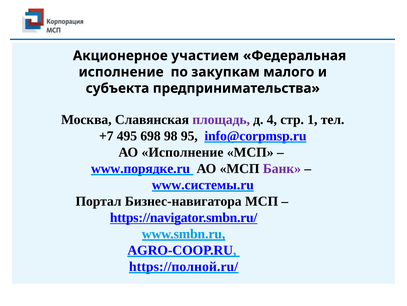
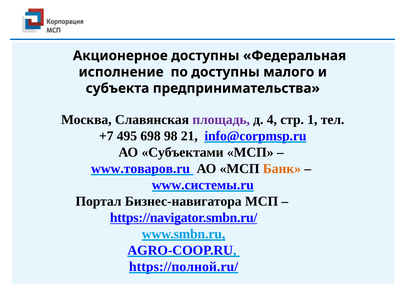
Акционерное участием: участием -> доступны
по закупкам: закупкам -> доступны
95: 95 -> 21
АО Исполнение: Исполнение -> Субъектами
www.порядке.ru: www.порядке.ru -> www.товаров.ru
Банк colour: purple -> orange
